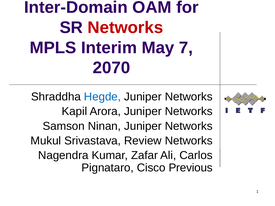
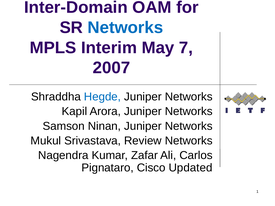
Networks at (125, 28) colour: red -> blue
2070: 2070 -> 2007
Previous: Previous -> Updated
